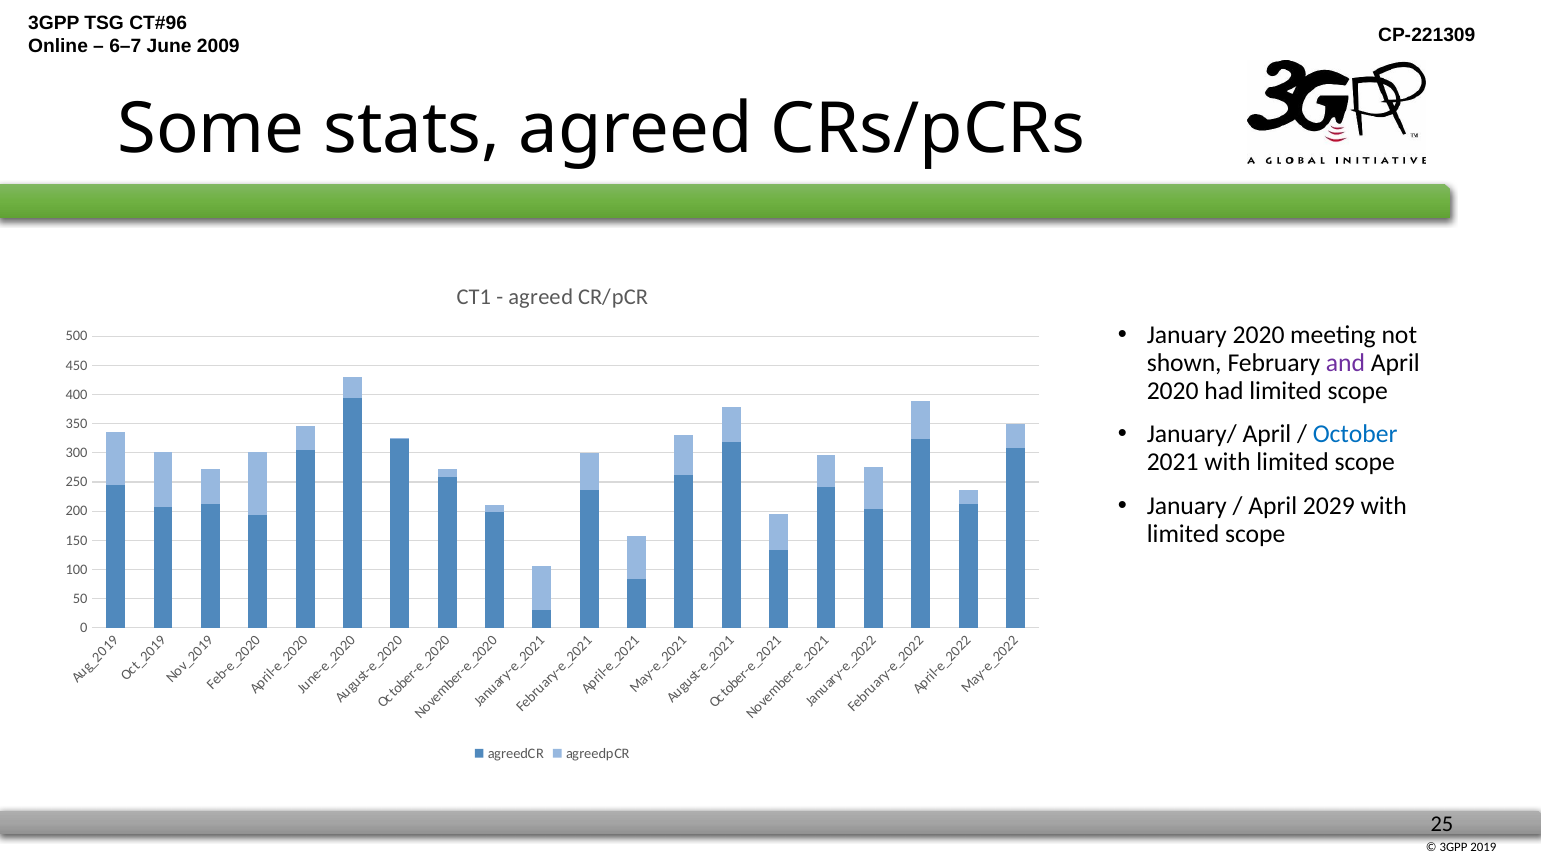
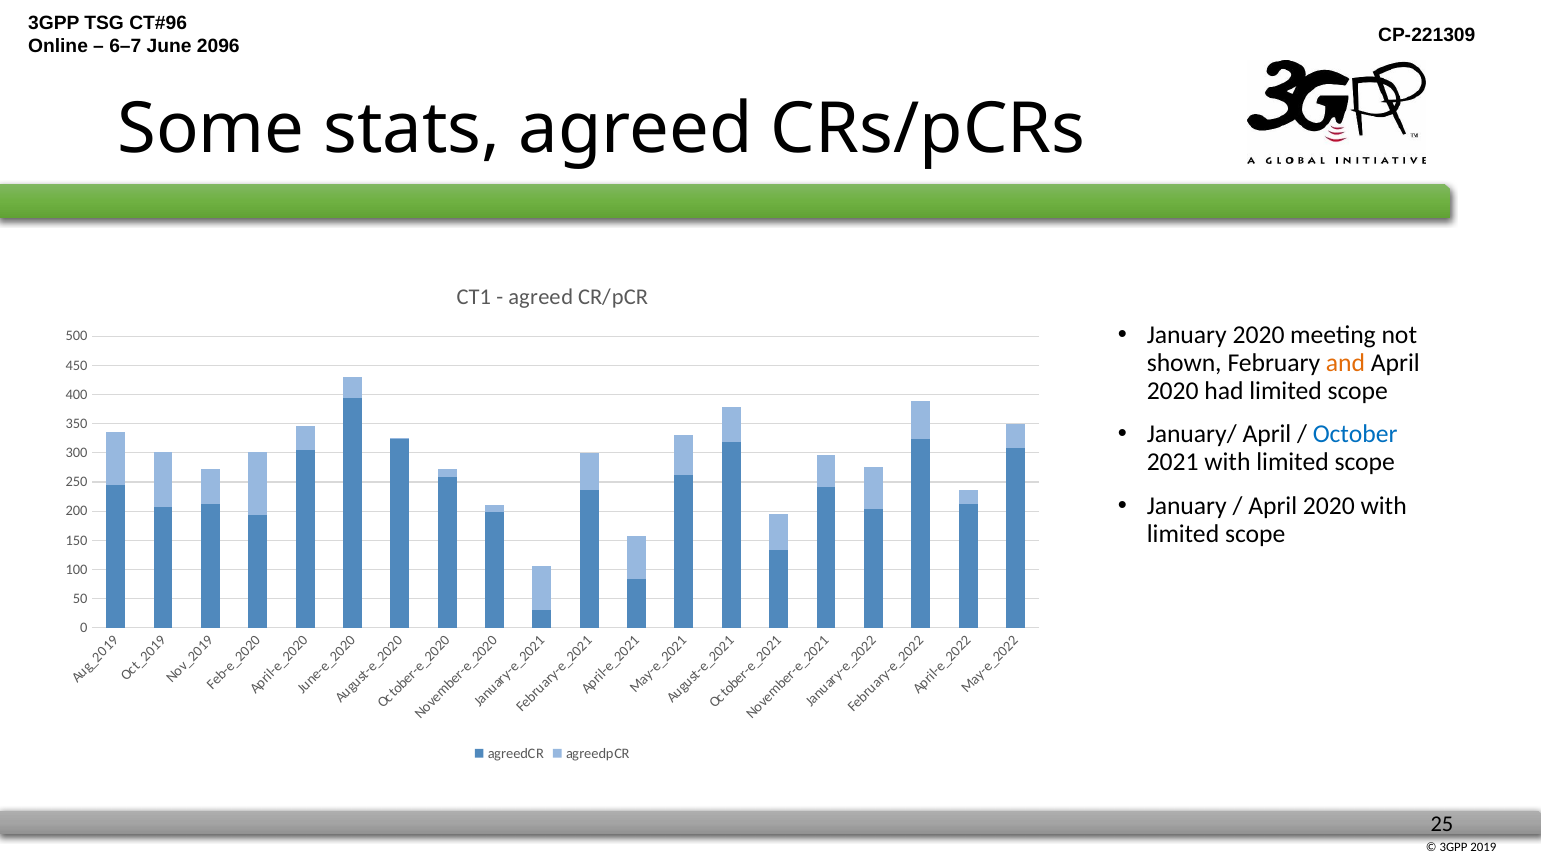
2009: 2009 -> 2096
and colour: purple -> orange
2029 at (1329, 506): 2029 -> 2020
